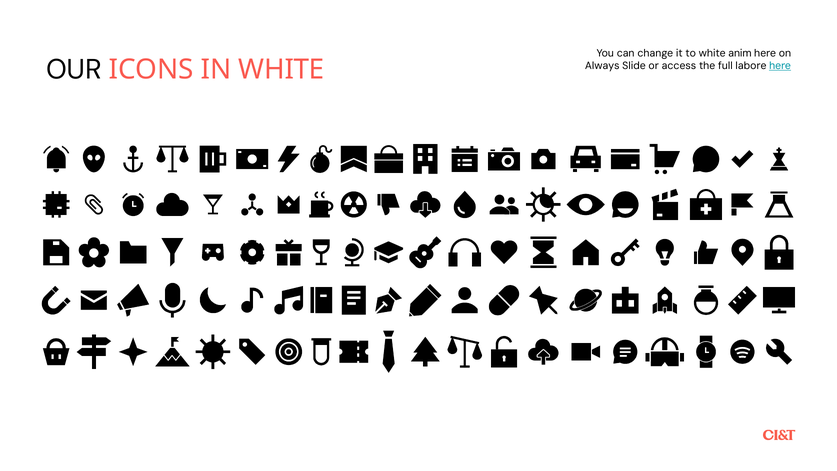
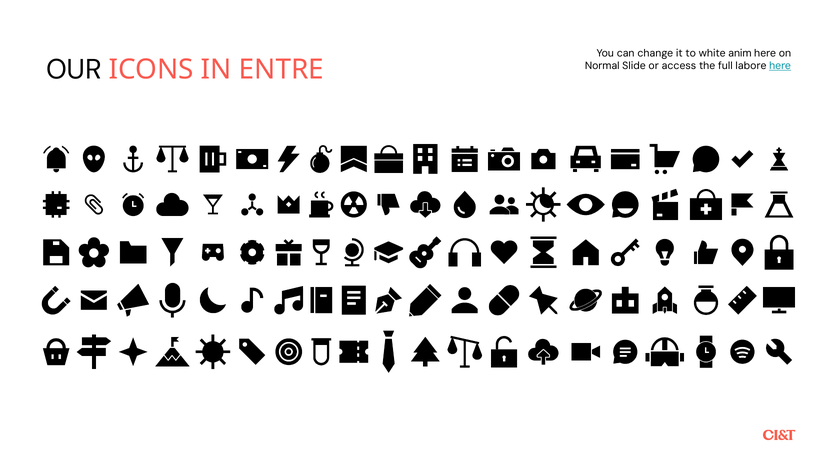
IN WHITE: WHITE -> ENTRE
Always: Always -> Normal
